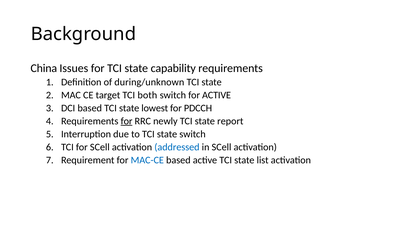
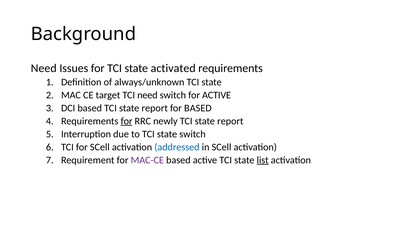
China at (44, 68): China -> Need
capability: capability -> activated
during/unknown: during/unknown -> always/unknown
TCI both: both -> need
based TCI state lowest: lowest -> report
for PDCCH: PDCCH -> BASED
MAC-CE colour: blue -> purple
list underline: none -> present
